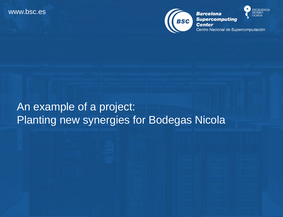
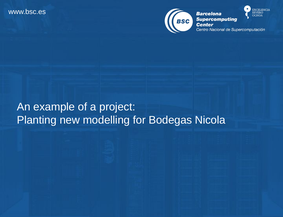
synergies: synergies -> modelling
